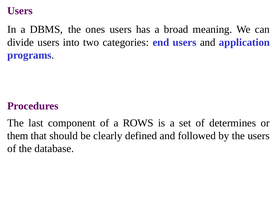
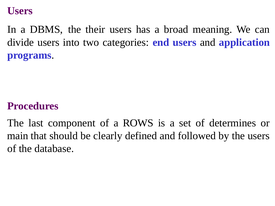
ones: ones -> their
them: them -> main
